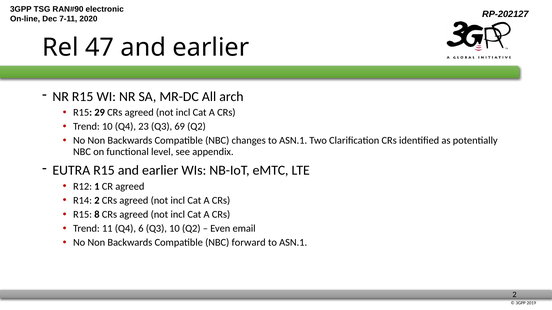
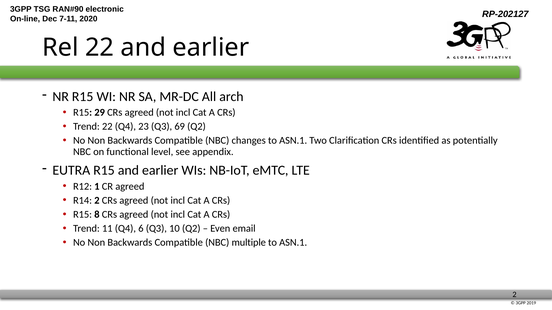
Rel 47: 47 -> 22
Trend 10: 10 -> 22
forward: forward -> multiple
